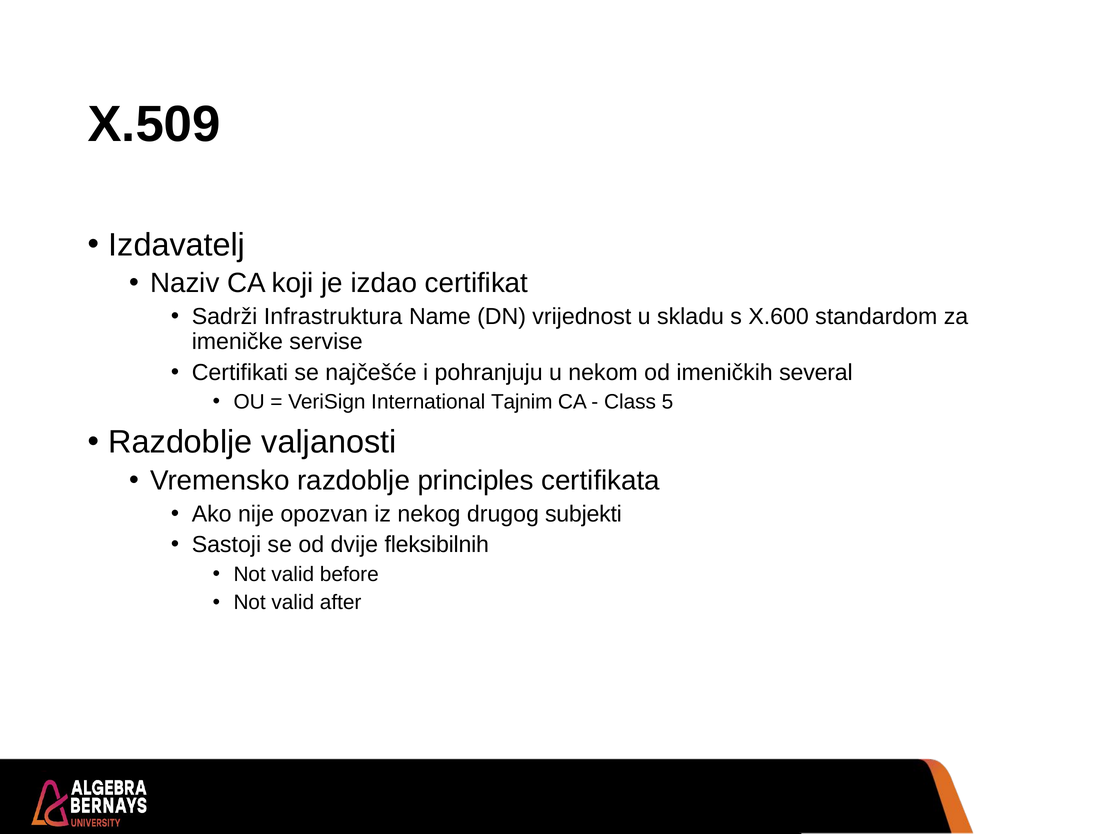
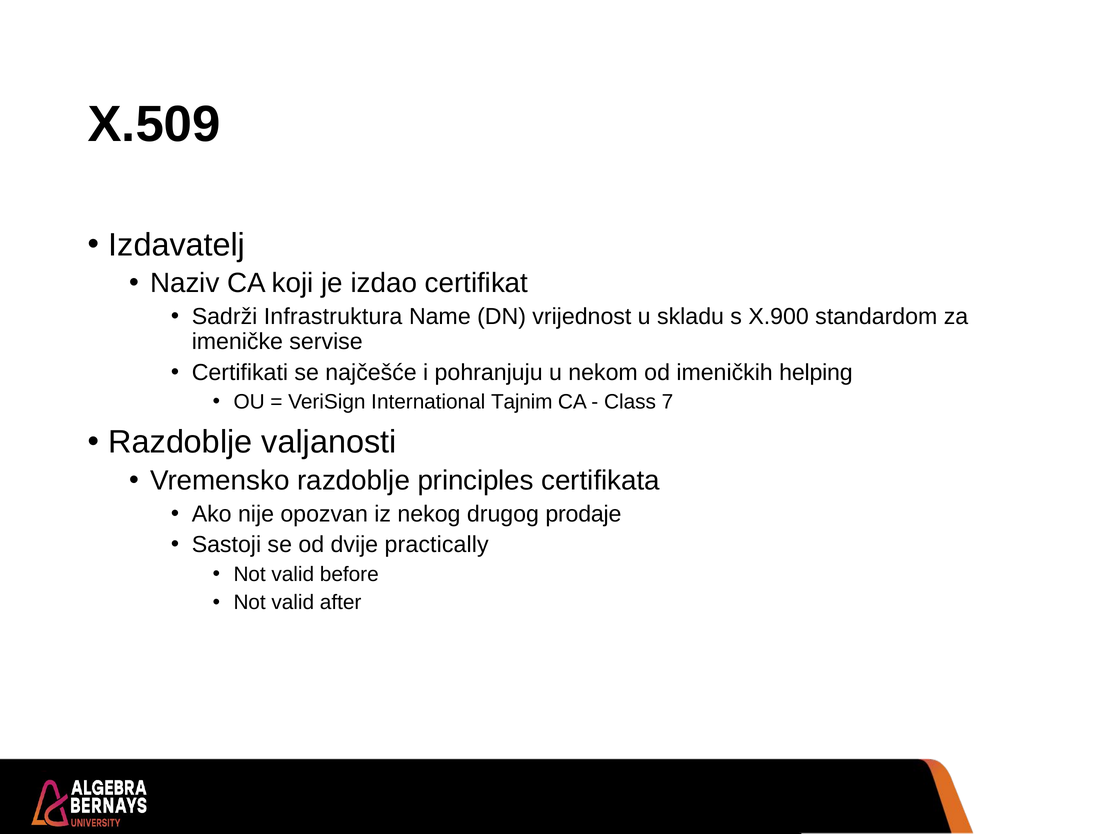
X.600: X.600 -> X.900
several: several -> helping
5: 5 -> 7
subjekti: subjekti -> prodaje
fleksibilnih: fleksibilnih -> practically
